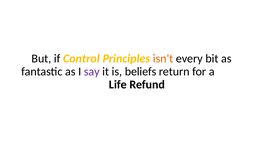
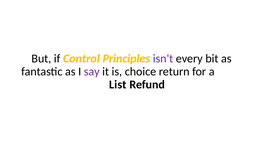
isn't colour: orange -> purple
beliefs: beliefs -> choice
Life: Life -> List
